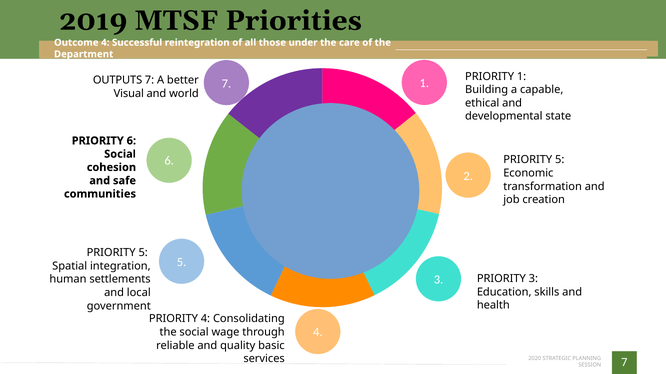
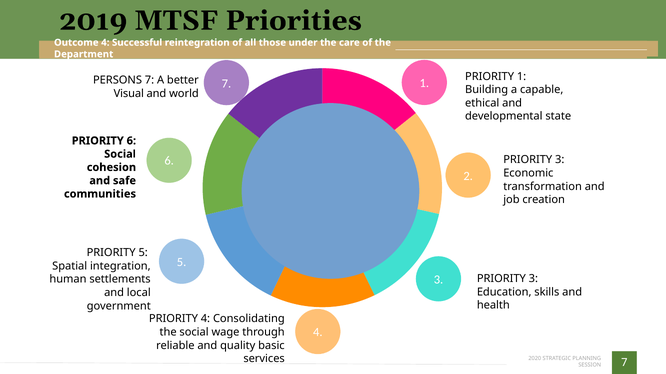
OUTPUTS: OUTPUTS -> PERSONS
5 at (560, 160): 5 -> 3
